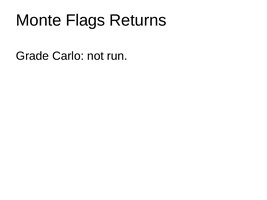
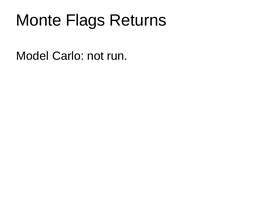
Grade: Grade -> Model
